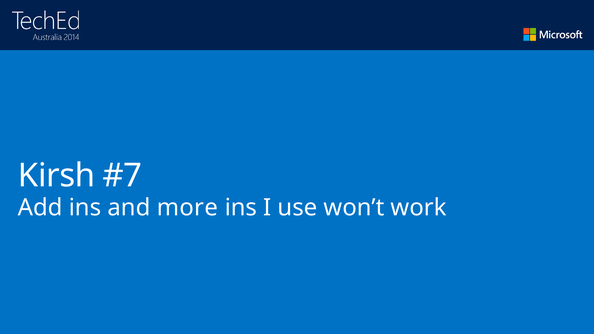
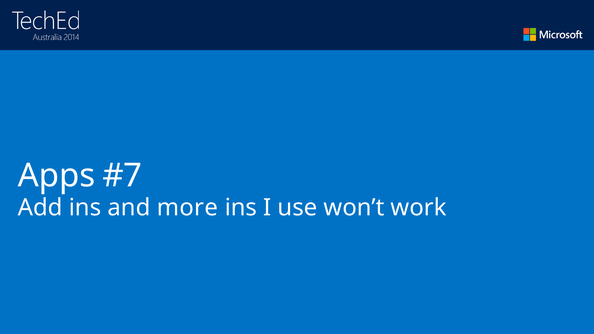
Kirsh: Kirsh -> Apps
